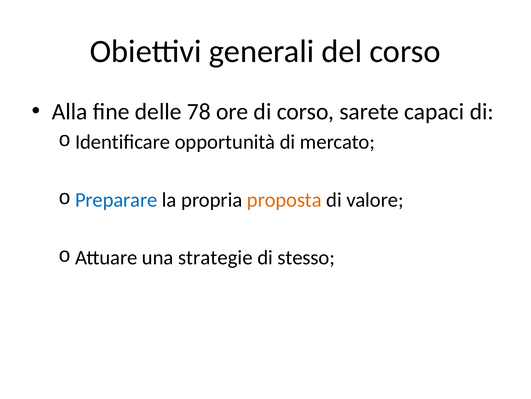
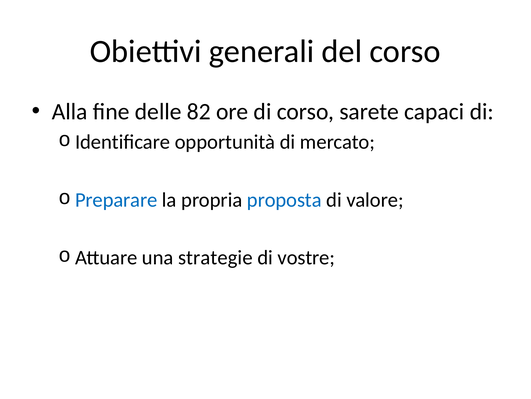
78: 78 -> 82
proposta colour: orange -> blue
stesso: stesso -> vostre
